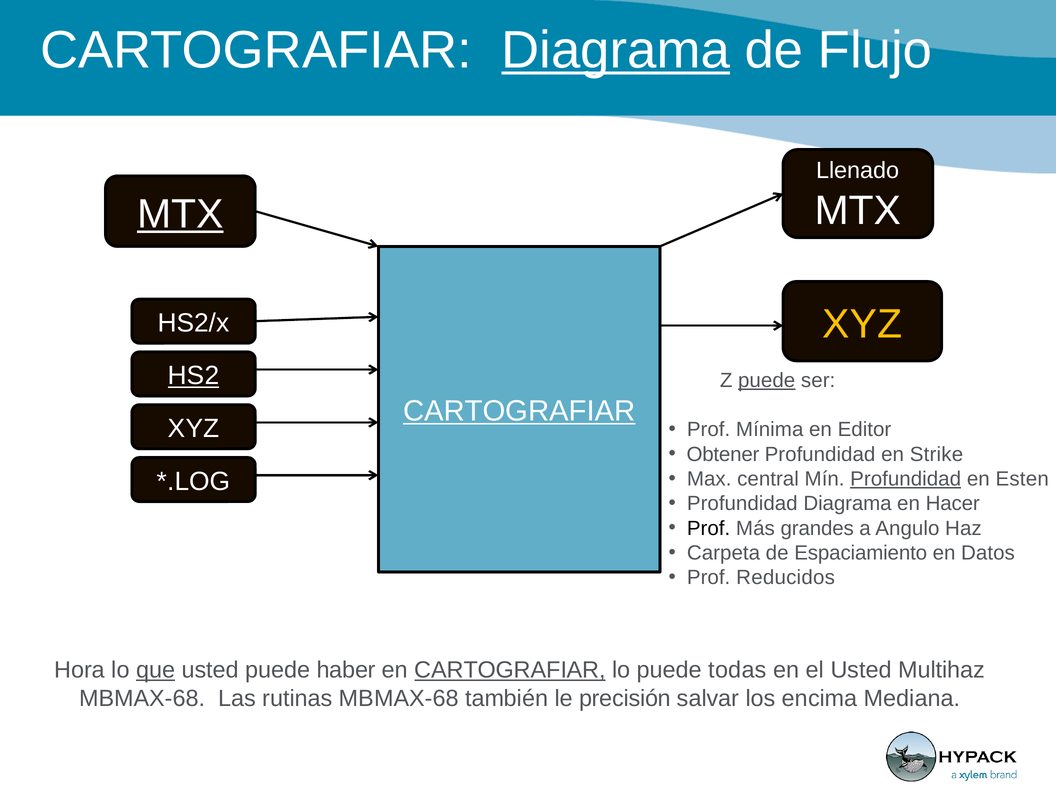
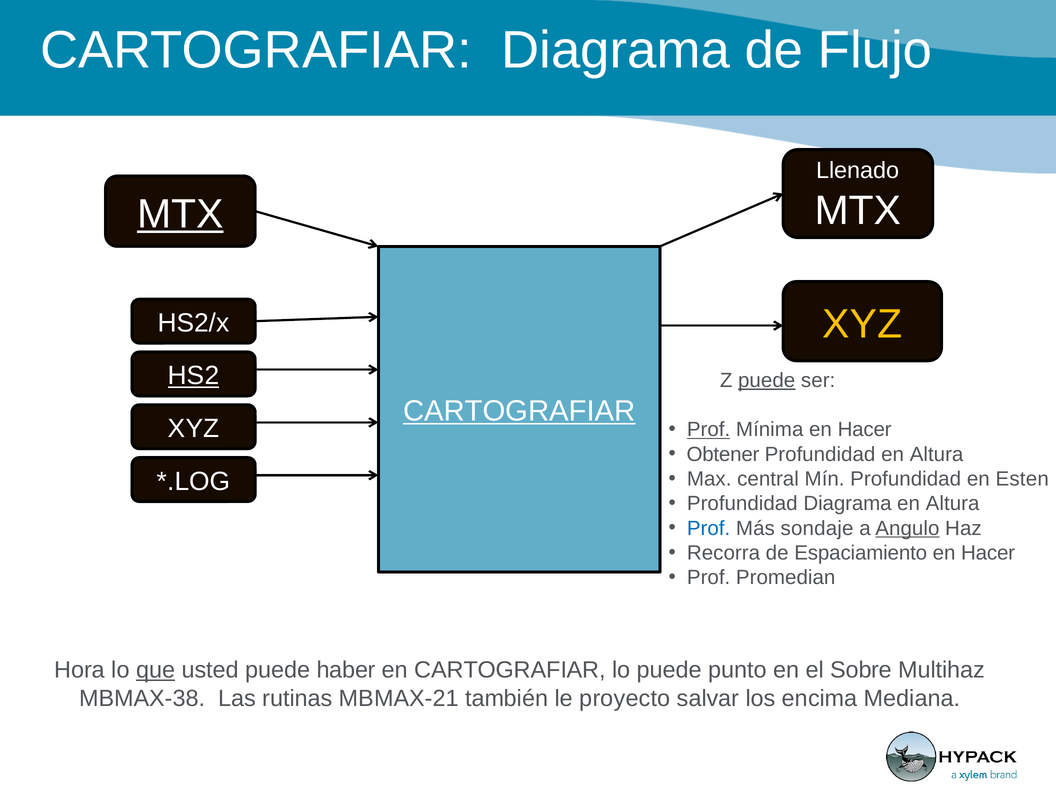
Diagrama at (616, 50) underline: present -> none
Prof at (709, 430) underline: none -> present
Mínima en Editor: Editor -> Hacer
Profundidad en Strike: Strike -> Altura
Profundidad at (906, 479) underline: present -> none
Hacer at (953, 504): Hacer -> Altura
Prof at (709, 528) colour: black -> blue
grandes: grandes -> sondaje
Angulo underline: none -> present
Carpeta: Carpeta -> Recorra
Datos at (988, 553): Datos -> Hacer
Reducidos: Reducidos -> Promedian
CARTOGRAFIAR at (510, 670) underline: present -> none
todas: todas -> punto
el Usted: Usted -> Sobre
MBMAX-68 at (142, 698): MBMAX-68 -> MBMAX-38
rutinas MBMAX-68: MBMAX-68 -> MBMAX-21
precisión: precisión -> proyecto
